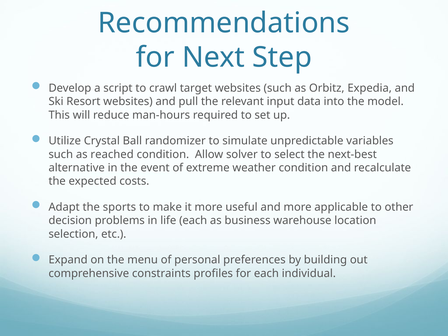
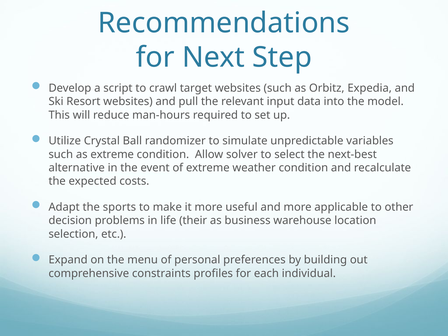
as reached: reached -> extreme
life each: each -> their
